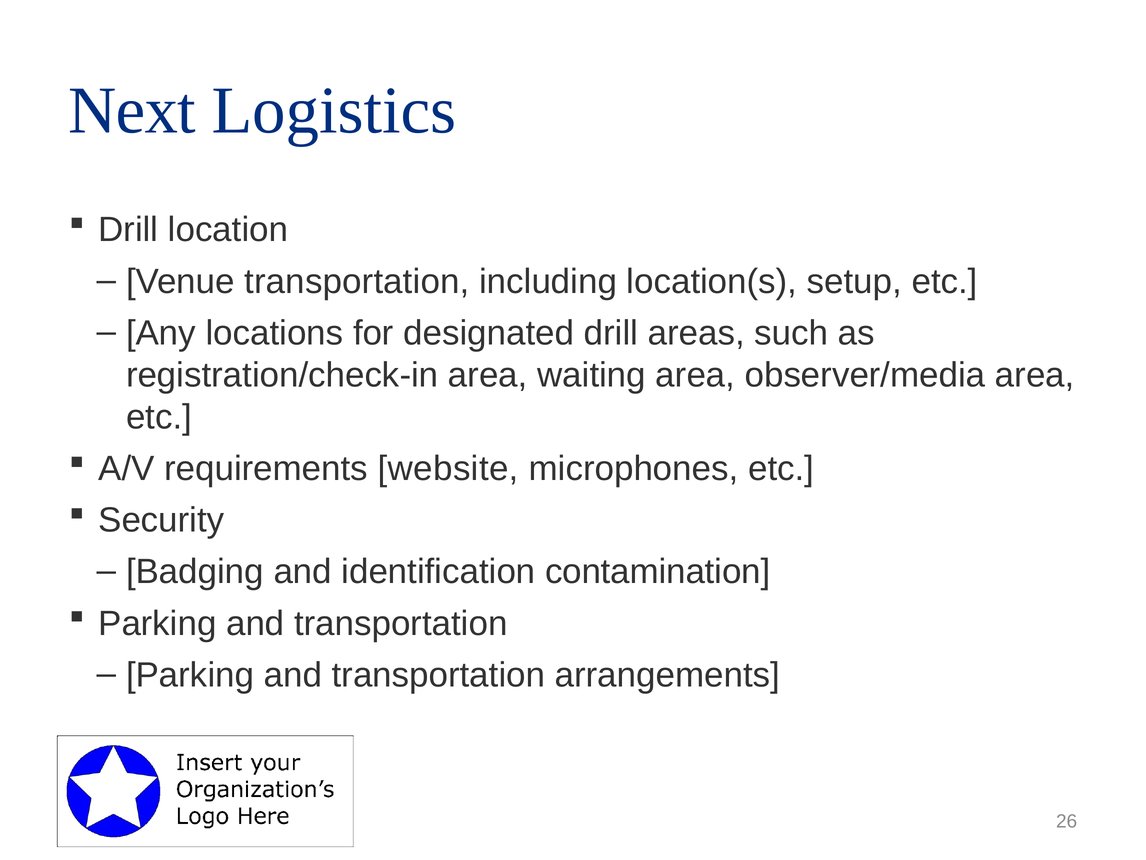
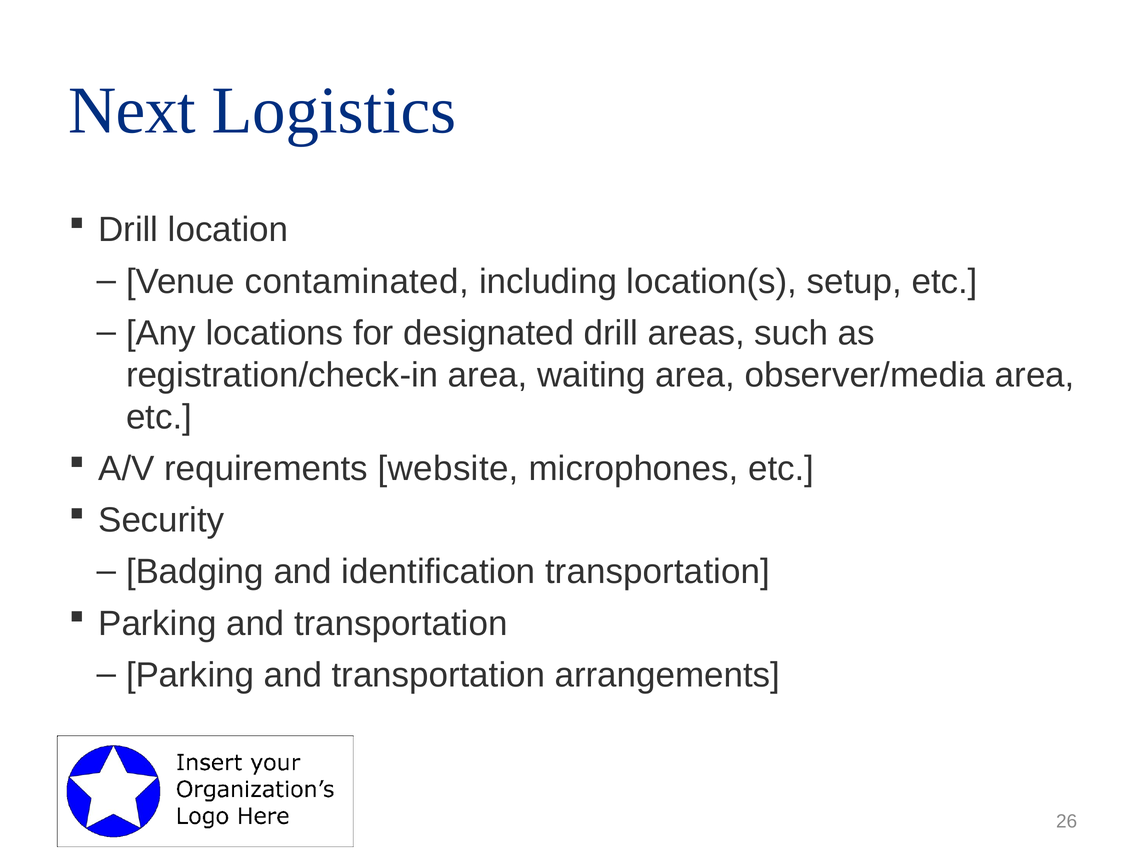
Venue transportation: transportation -> contaminated
identification contamination: contamination -> transportation
